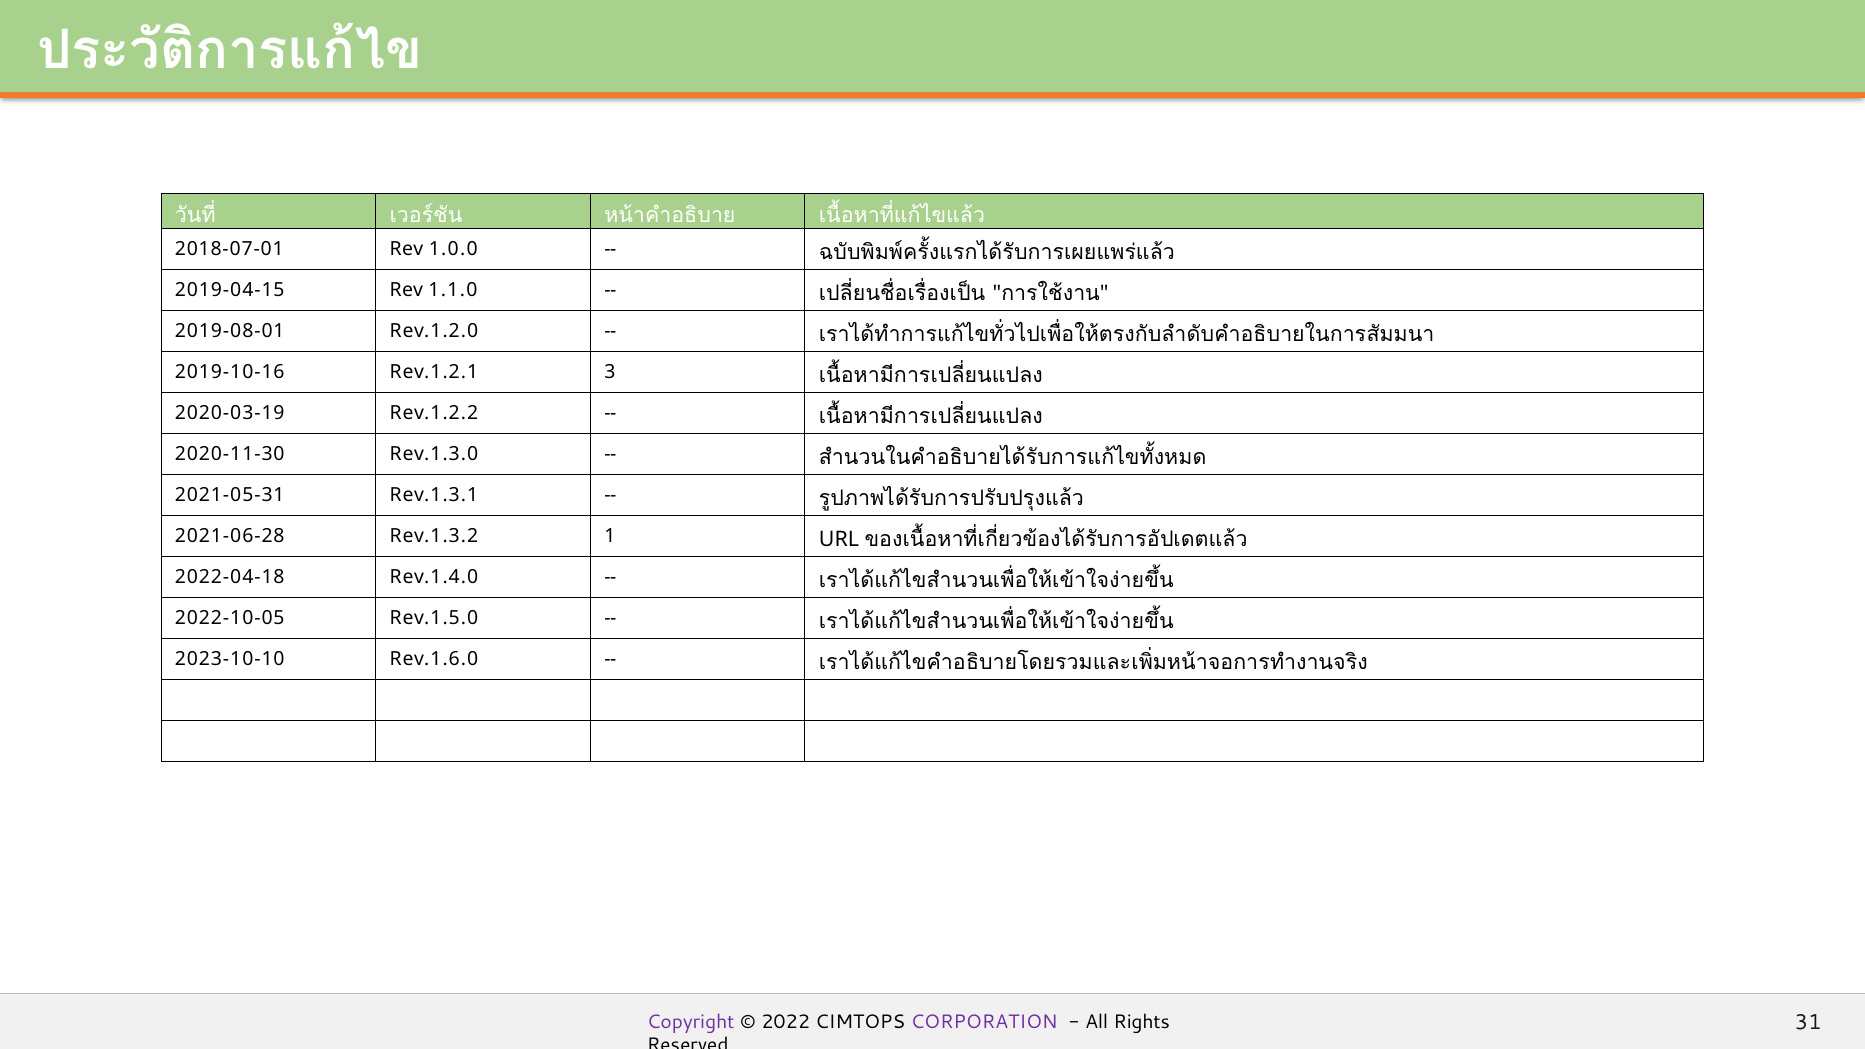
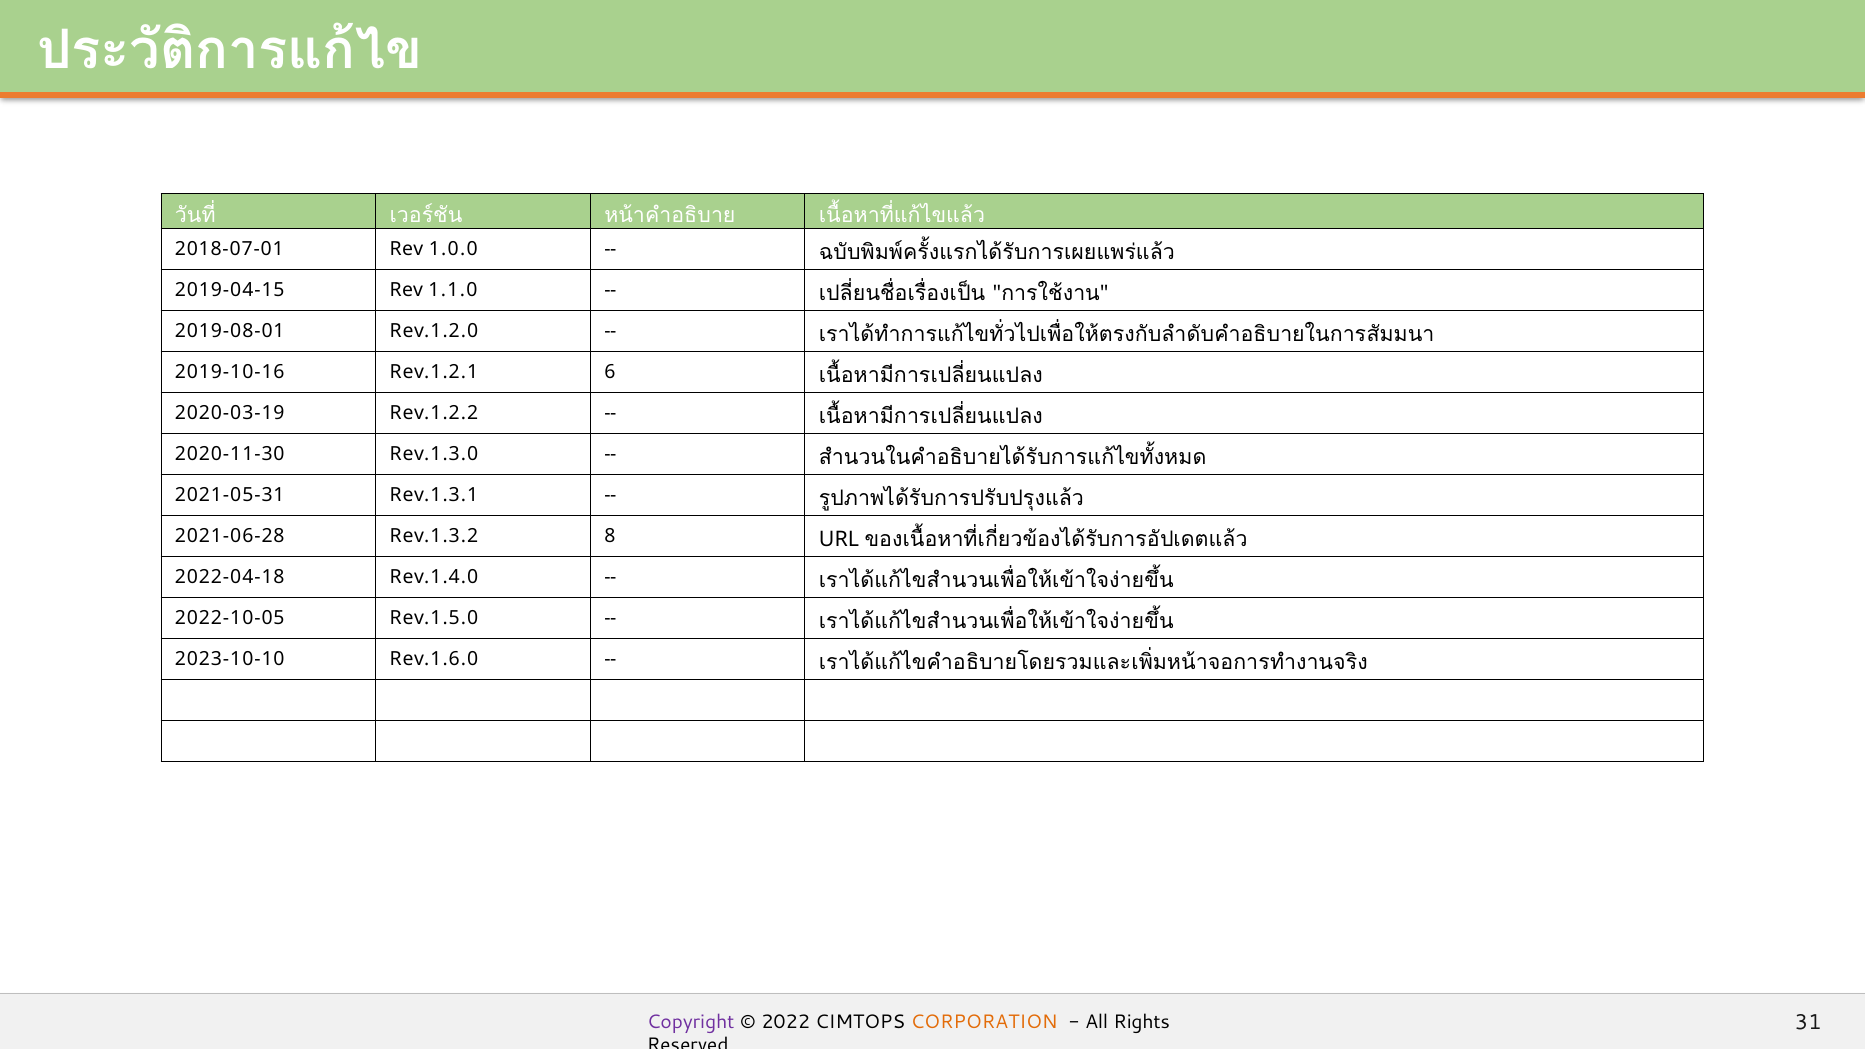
3: 3 -> 6
1: 1 -> 8
CORPORATION colour: purple -> orange
